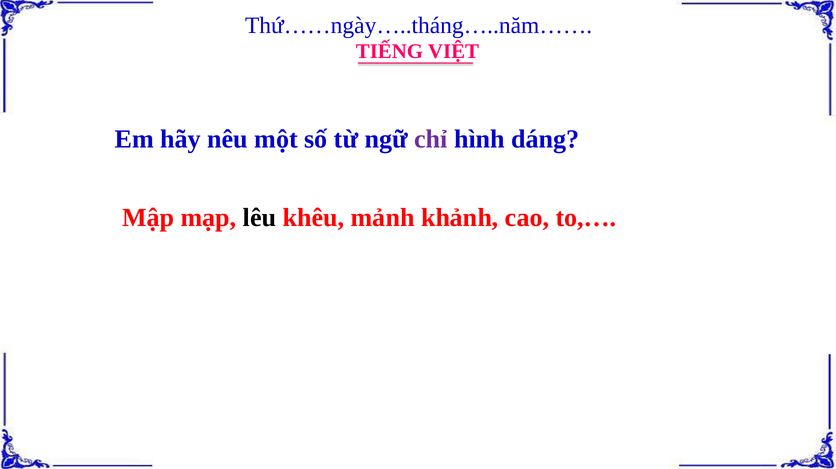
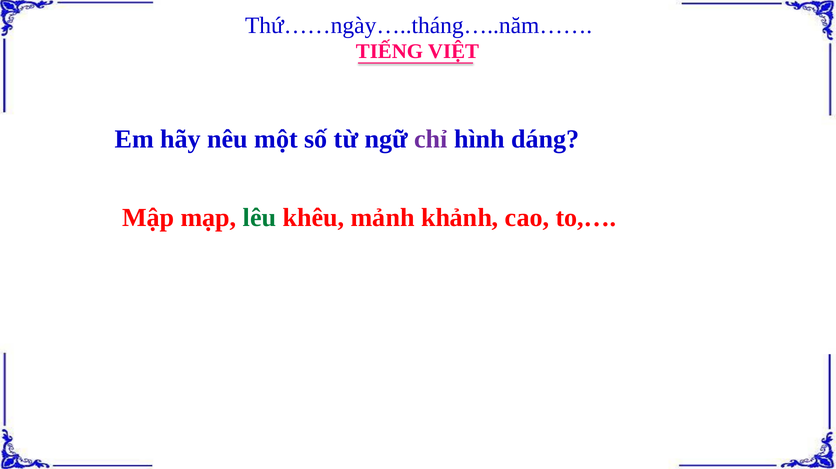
lêu colour: black -> green
